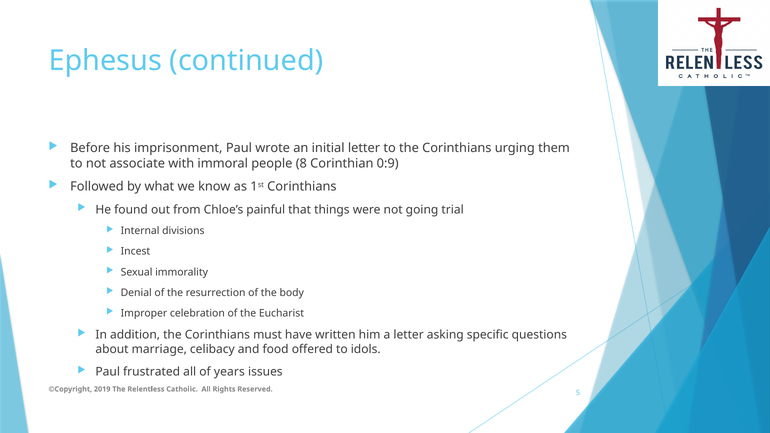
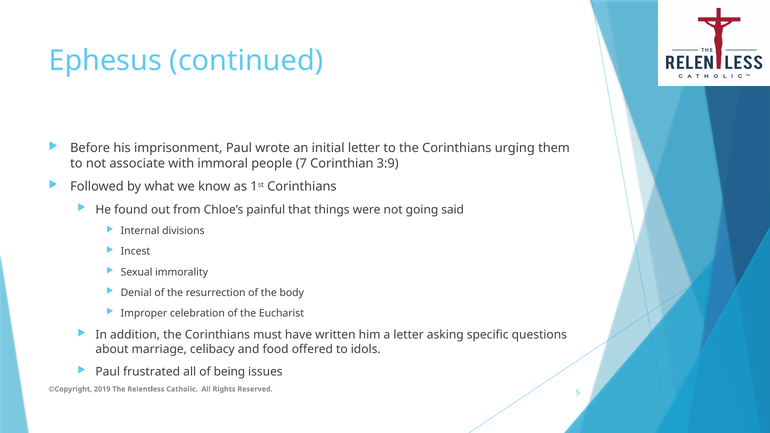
8: 8 -> 7
0:9: 0:9 -> 3:9
trial: trial -> said
years: years -> being
